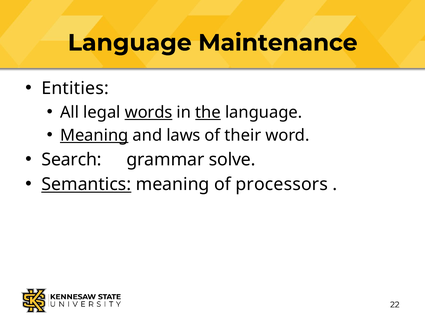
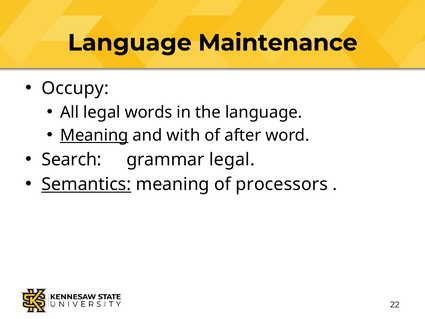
Entities: Entities -> Occupy
words underline: present -> none
the underline: present -> none
laws: laws -> with
their: their -> after
grammar solve: solve -> legal
